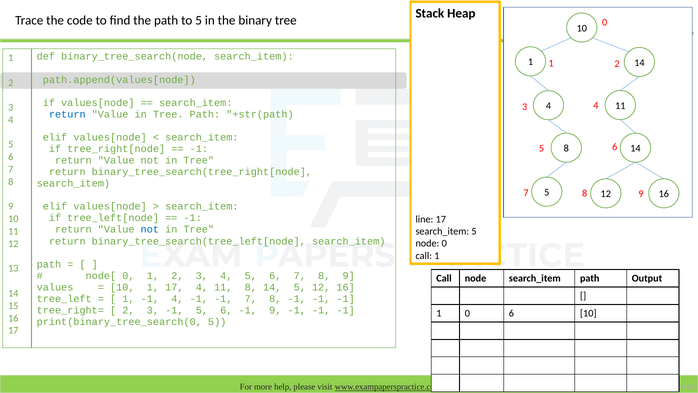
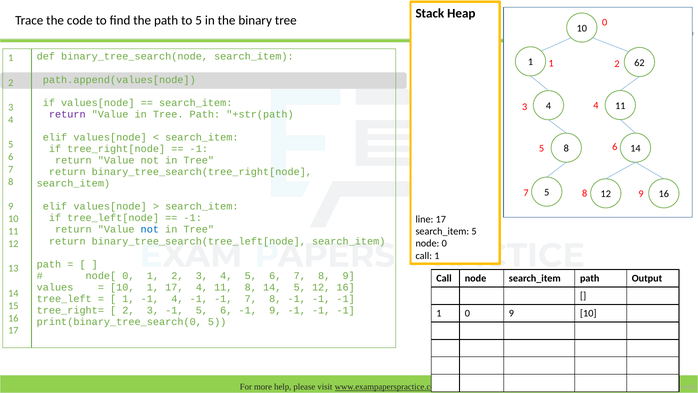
1 14: 14 -> 62
return at (67, 114) colour: blue -> purple
0 6: 6 -> 9
